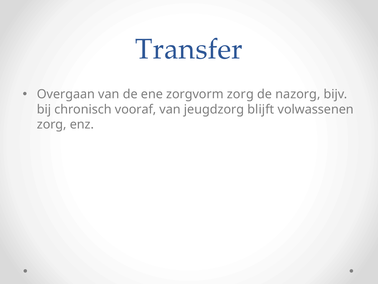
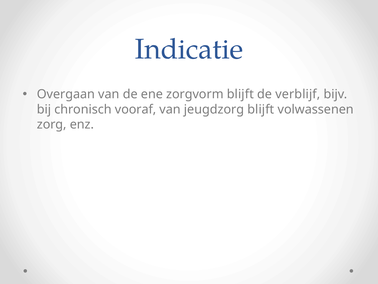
Transfer: Transfer -> Indicatie
zorgvorm zorg: zorg -> blijft
nazorg: nazorg -> verblijf
